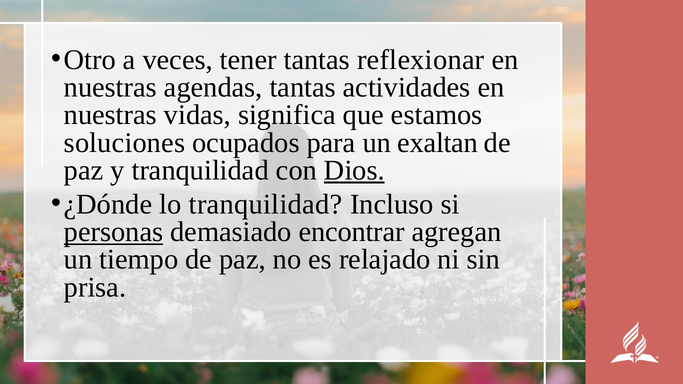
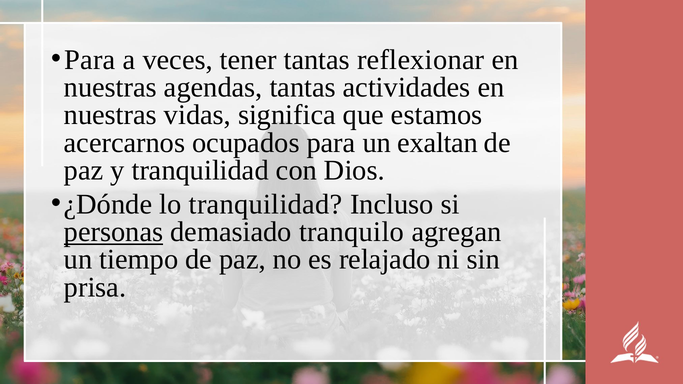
Otro at (90, 60): Otro -> Para
soluciones: soluciones -> acercarnos
Dios underline: present -> none
encontrar: encontrar -> tranquilo
